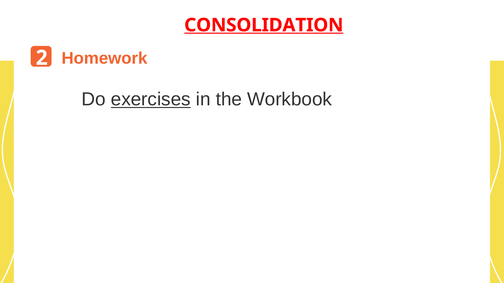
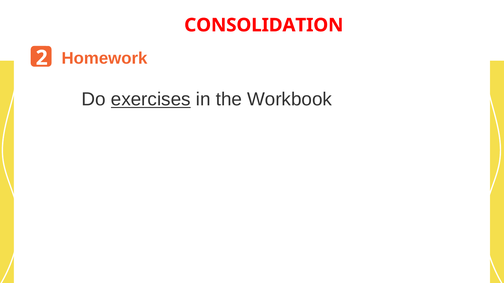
CONSOLIDATION underline: present -> none
